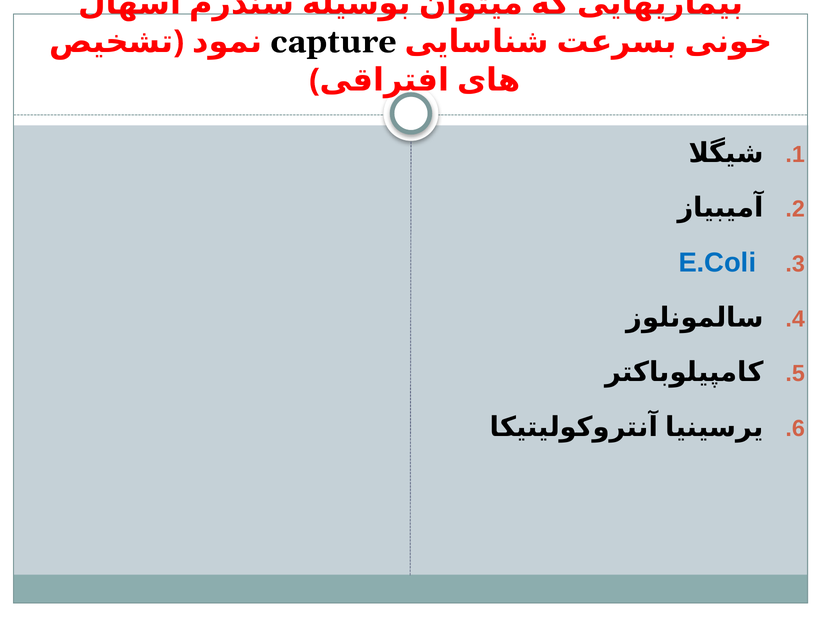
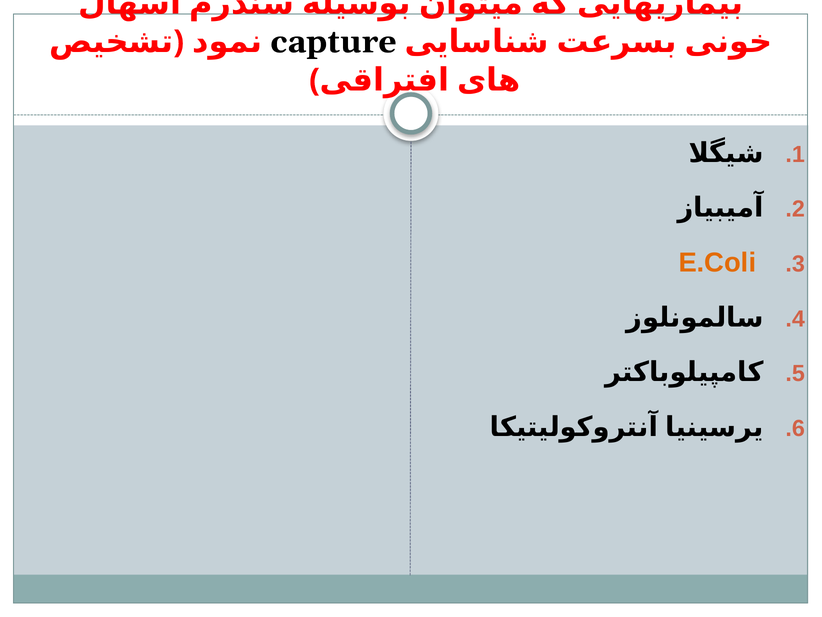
E.Coli colour: blue -> orange
